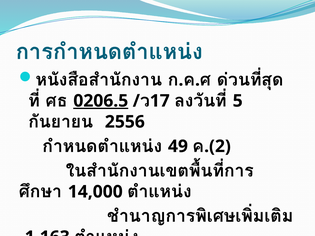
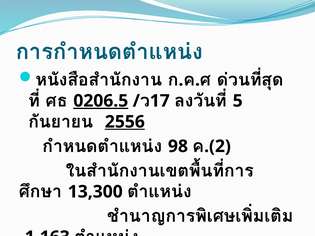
2556 underline: none -> present
49: 49 -> 98
14,000: 14,000 -> 13,300
